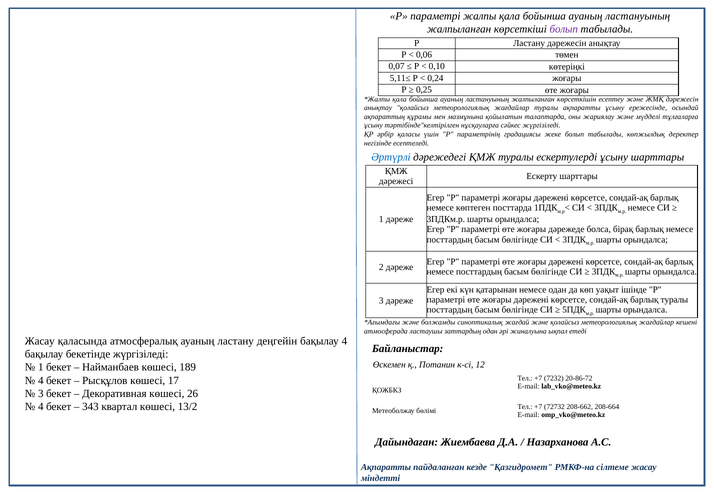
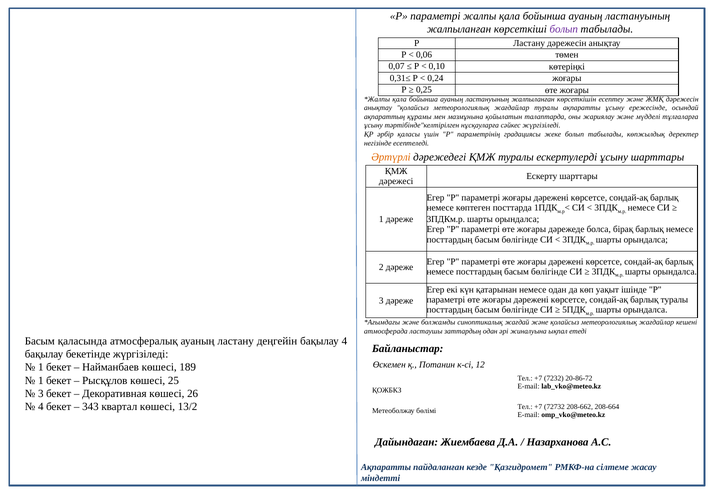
5,11≤: 5,11≤ -> 0,31≤
Әртүрлі colour: blue -> orange
Жасау at (40, 341): Жасау -> Басым
4 at (41, 381): 4 -> 1
17: 17 -> 25
